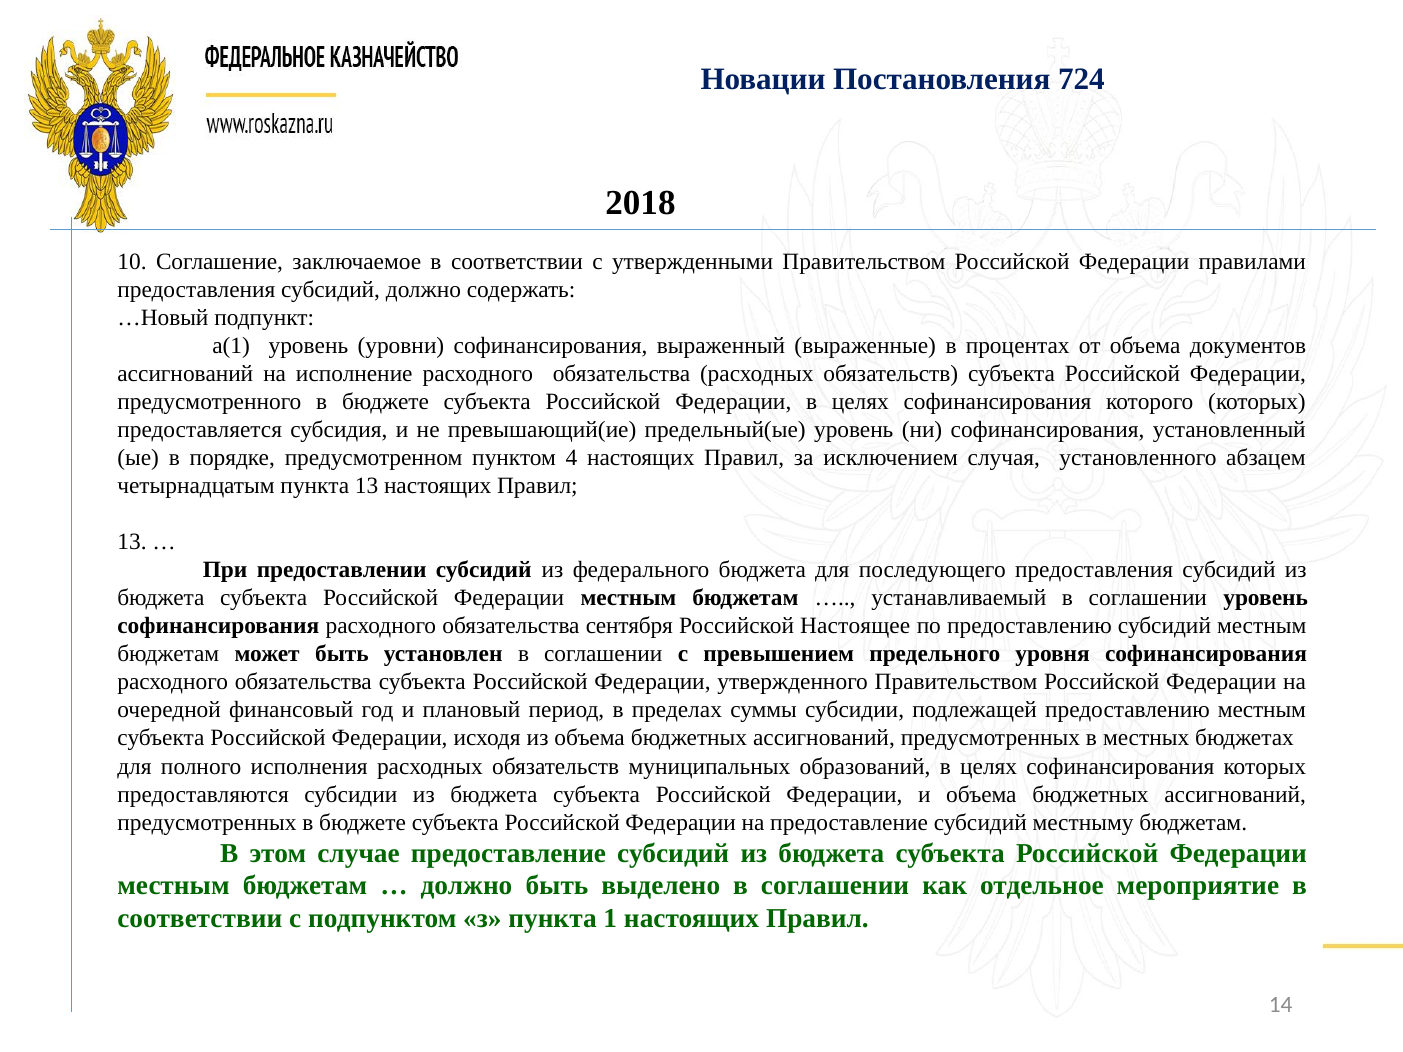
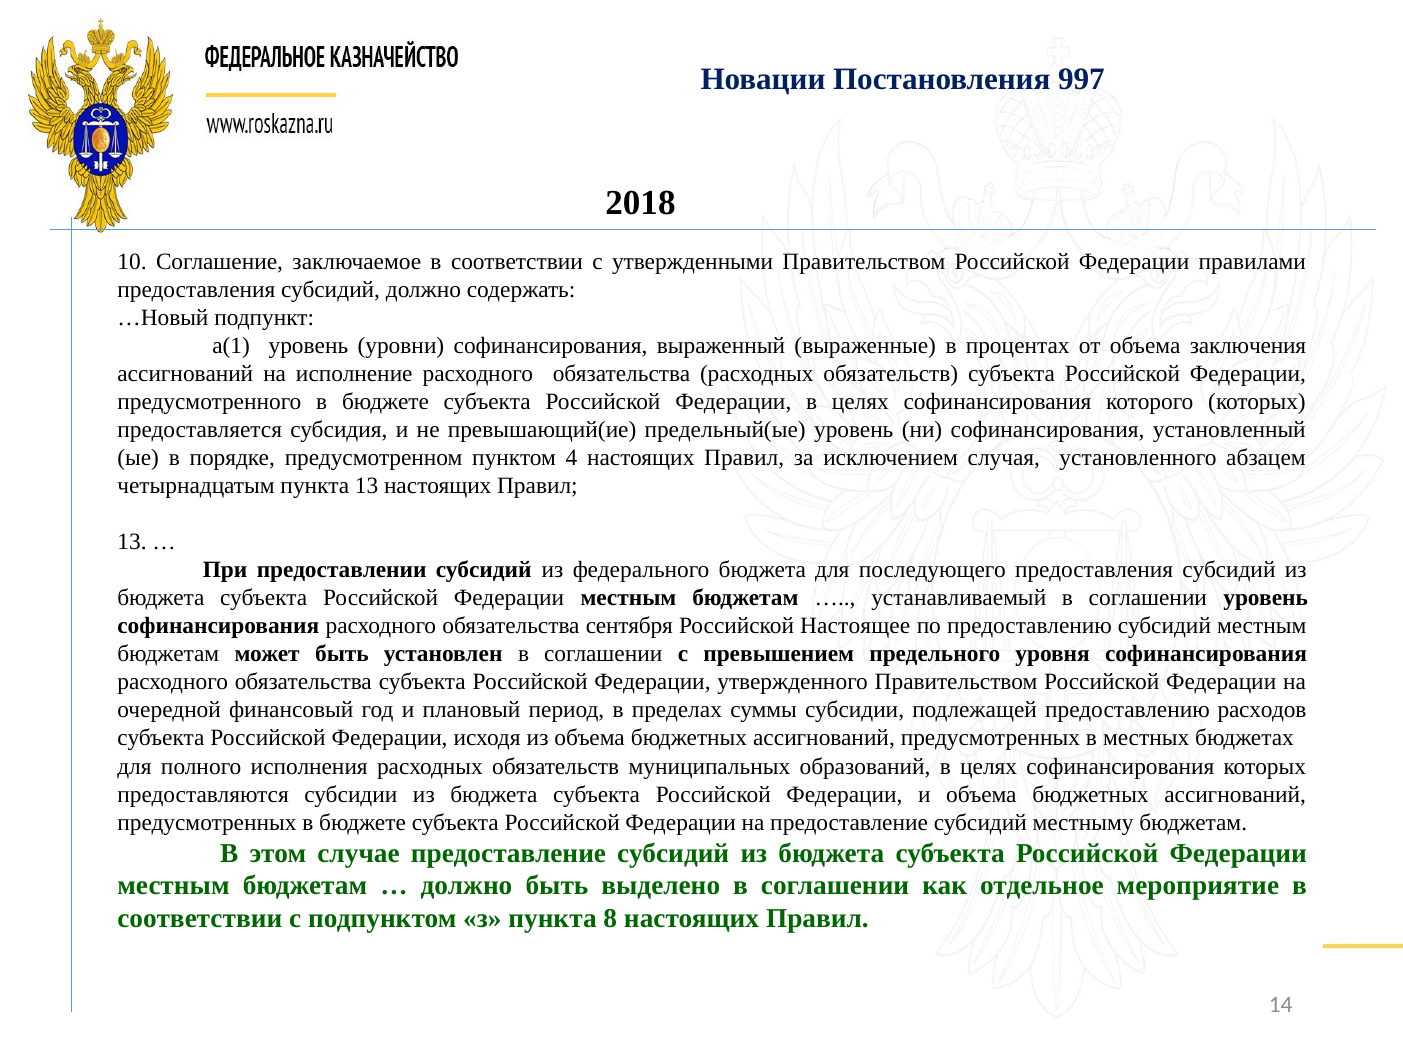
724: 724 -> 997
документов: документов -> заключения
предоставлению местным: местным -> расходов
1: 1 -> 8
